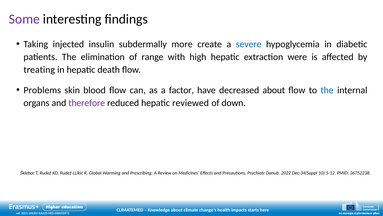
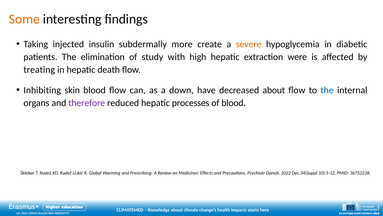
Some colour: purple -> orange
severe colour: blue -> orange
range: range -> study
Problems: Problems -> Inhibiting
factor: factor -> down
reviewed: reviewed -> processes
of down: down -> blood
